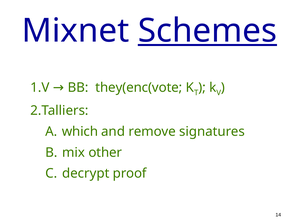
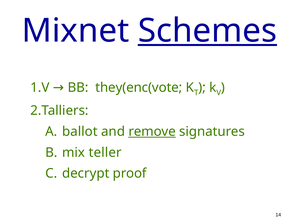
which: which -> ballot
remove underline: none -> present
other: other -> teller
